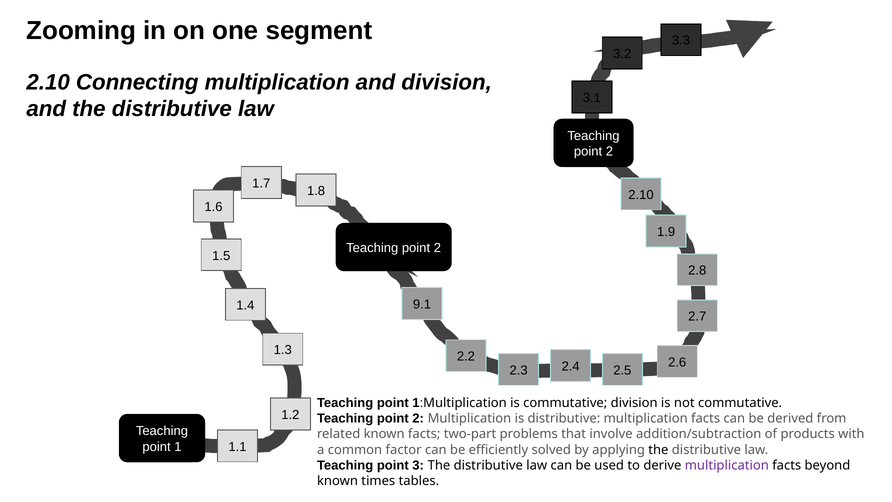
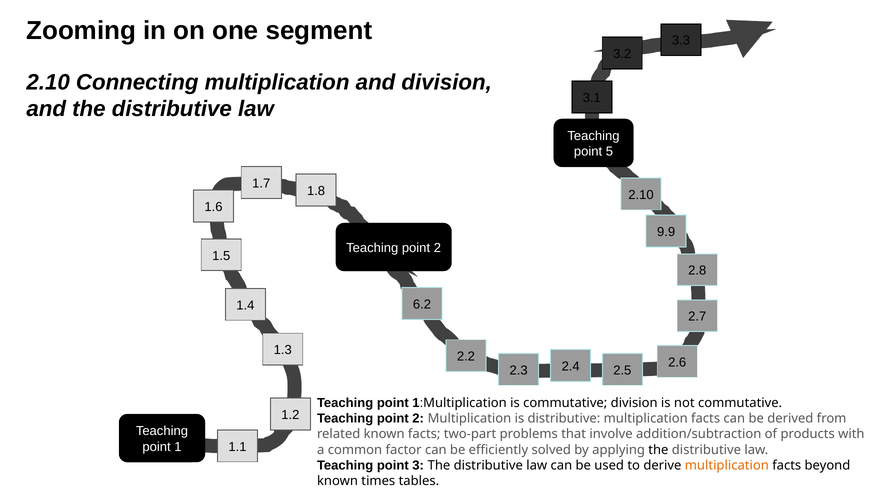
2 at (609, 152): 2 -> 5
1.9: 1.9 -> 9.9
9.1: 9.1 -> 6.2
multiplication at (727, 465) colour: purple -> orange
